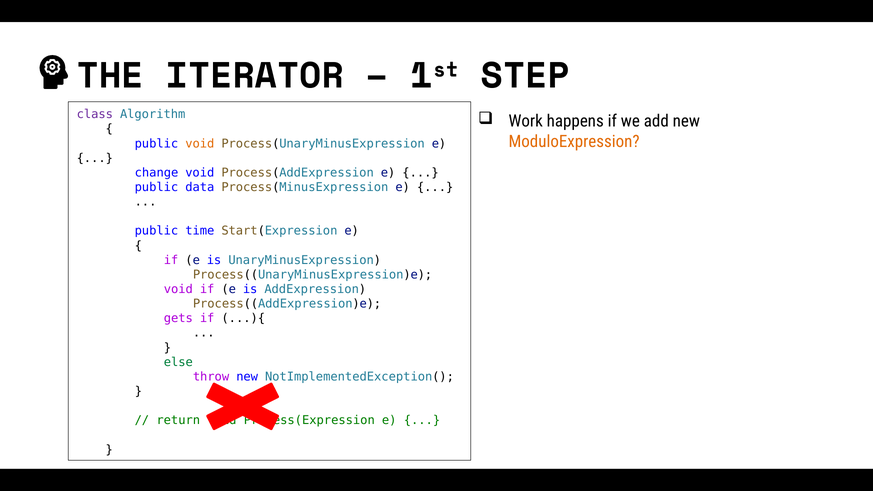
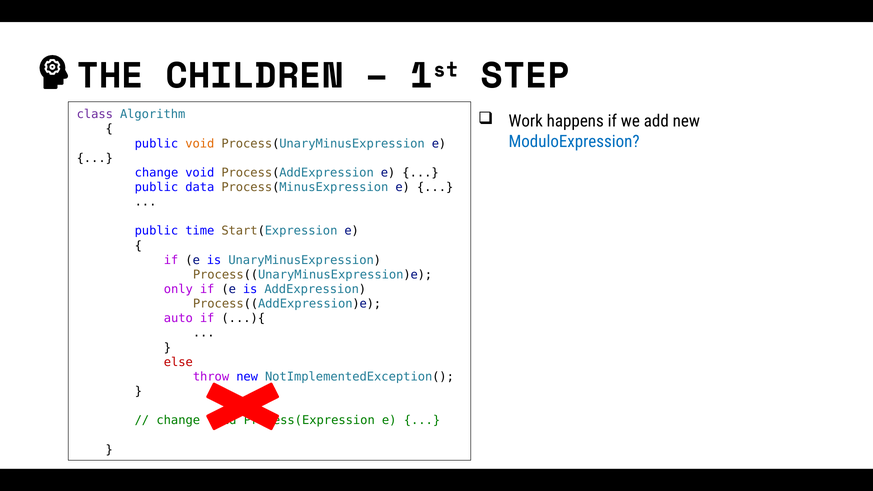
ITERATOR: ITERATOR -> CHILDREN
ModuloExpression colour: orange -> blue
void at (178, 289): void -> only
gets: gets -> auto
else colour: green -> red
return at (178, 420): return -> change
